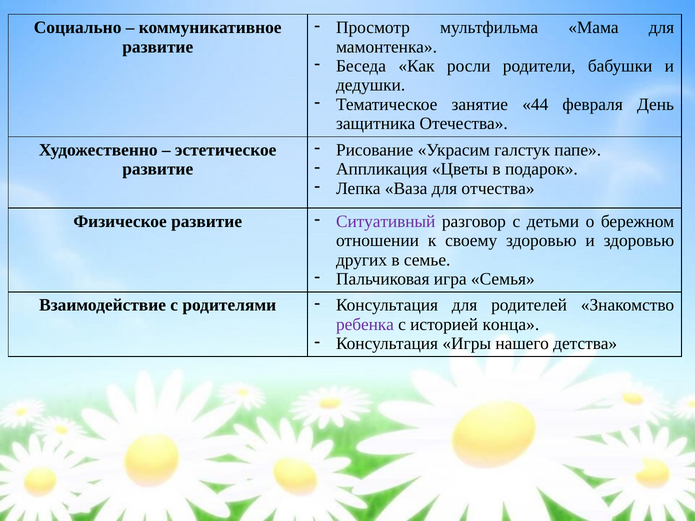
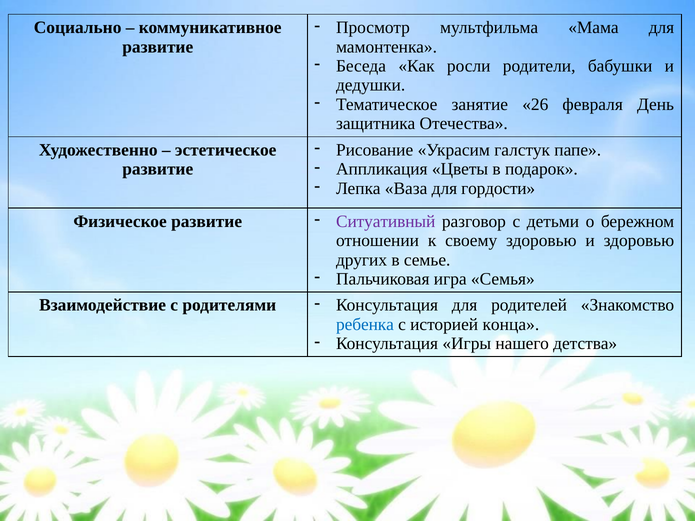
44: 44 -> 26
отчества: отчества -> гордости
ребенка colour: purple -> blue
